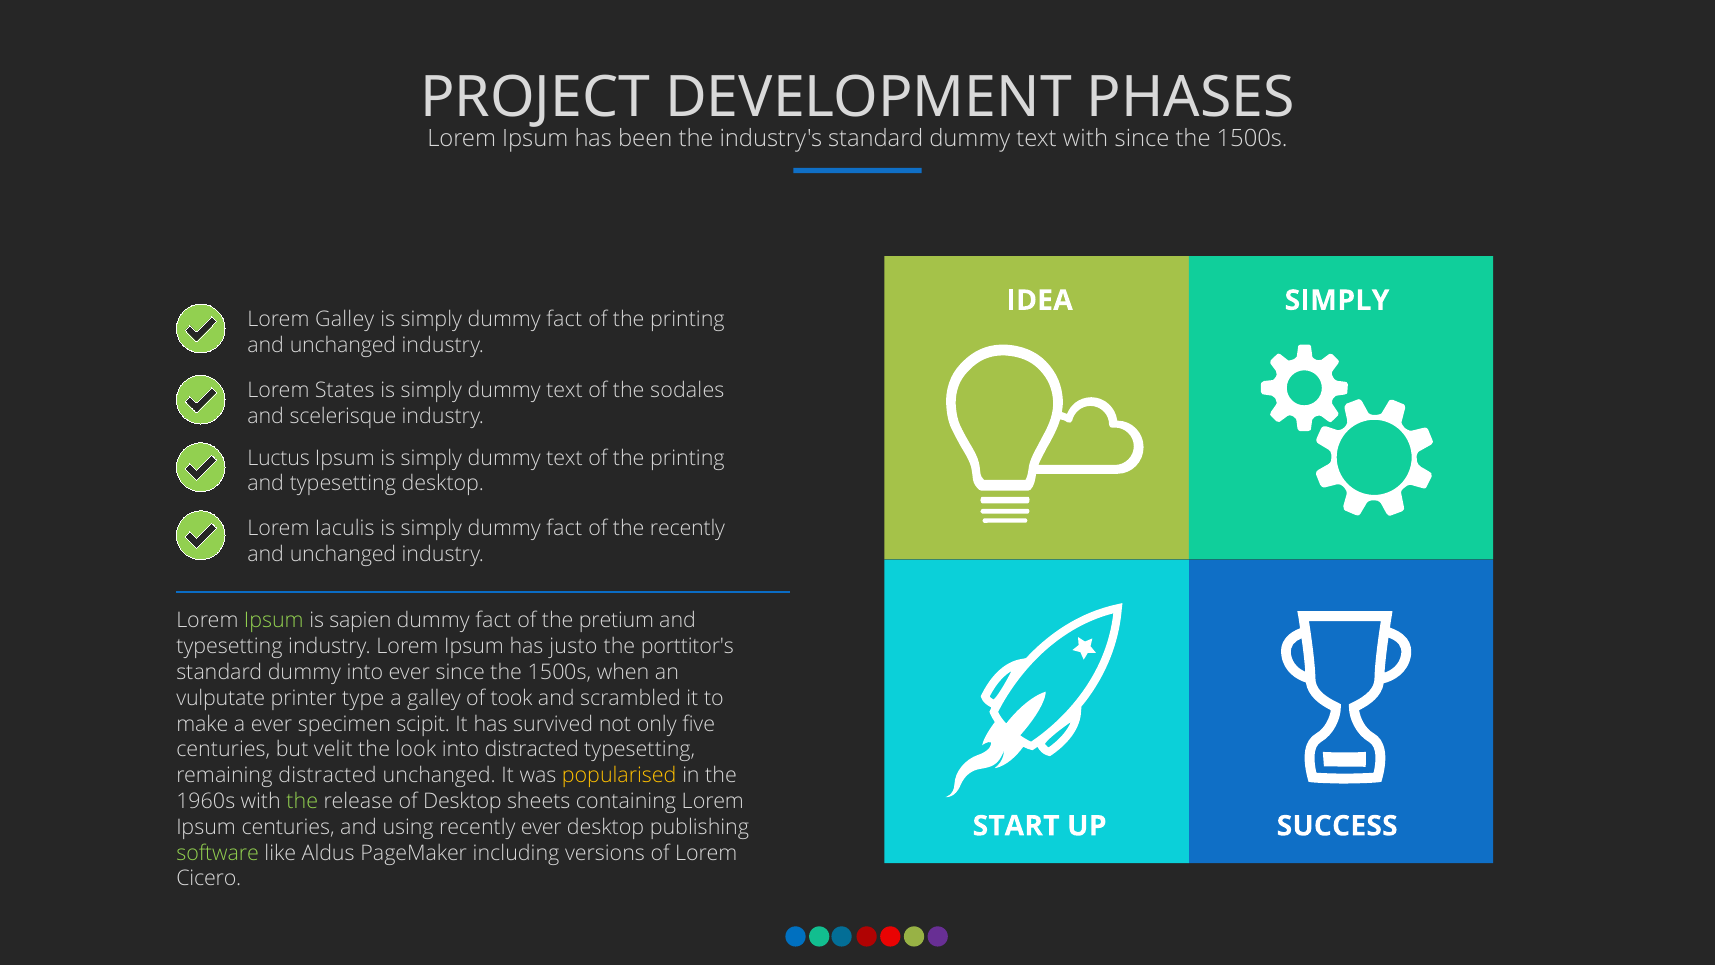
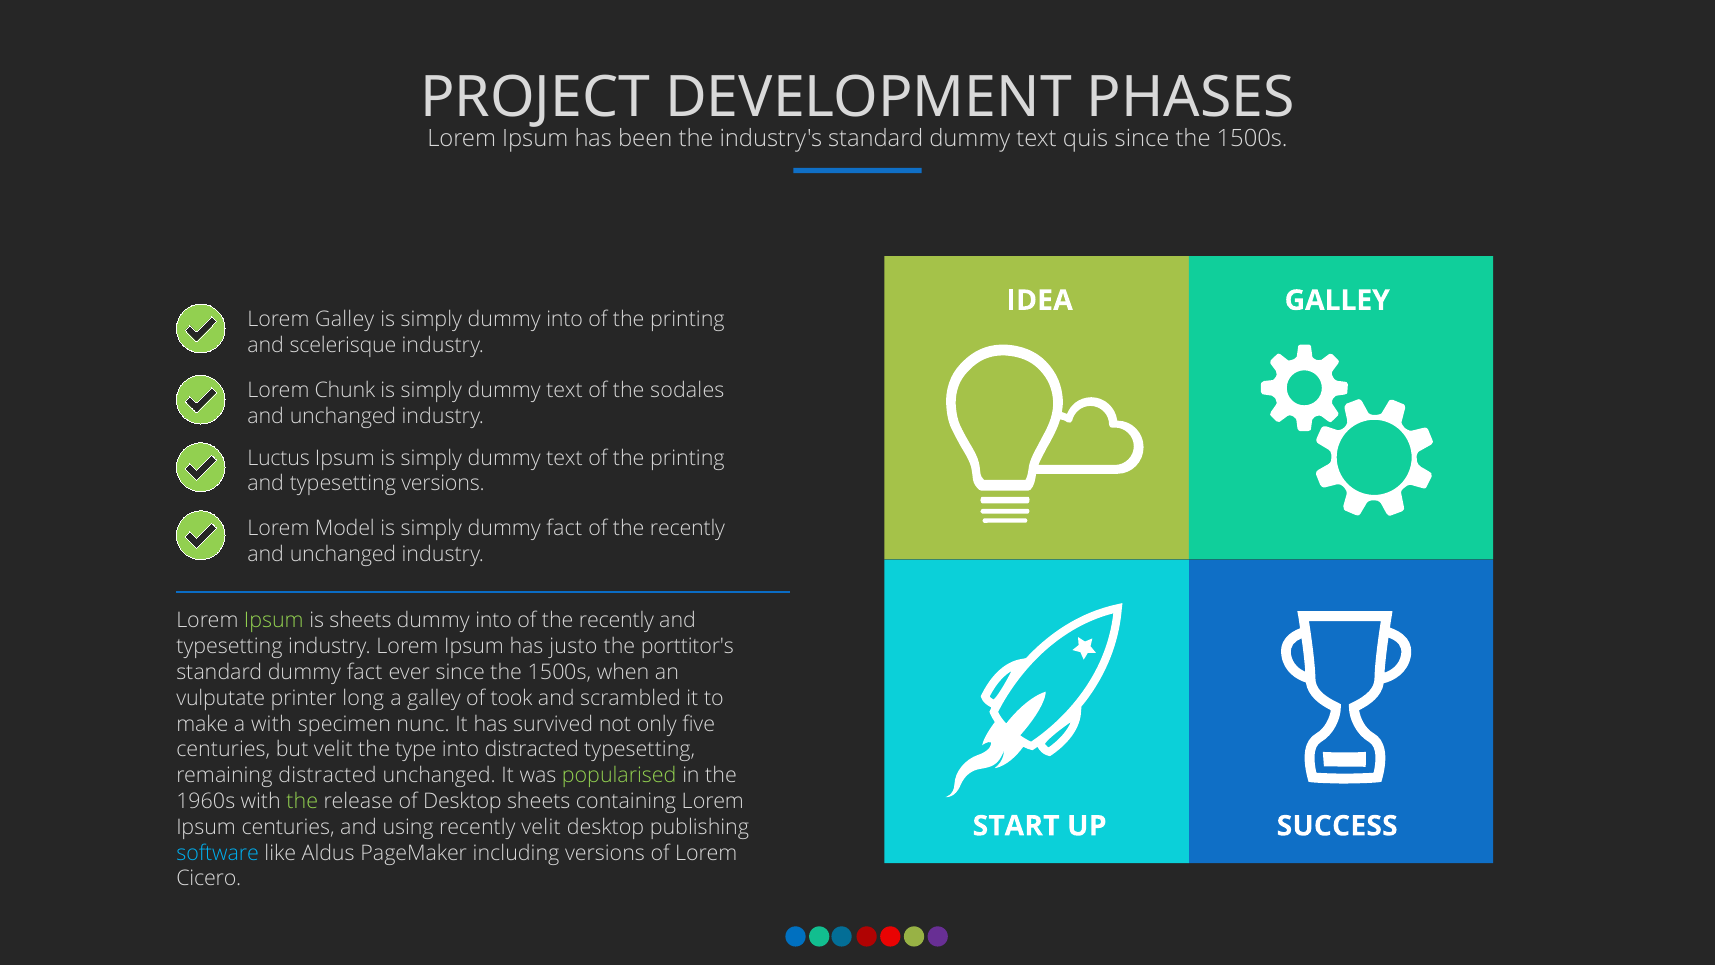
with at (1086, 139): with -> quis
IDEA SIMPLY: SIMPLY -> GALLEY
fact at (564, 319): fact -> into
unchanged at (343, 345): unchanged -> scelerisque
States: States -> Chunk
scelerisque at (343, 416): scelerisque -> unchanged
typesetting desktop: desktop -> versions
Iaculis: Iaculis -> Model
is sapien: sapien -> sheets
fact at (493, 621): fact -> into
pretium at (616, 621): pretium -> recently
standard dummy into: into -> fact
type: type -> long
a ever: ever -> with
scipit: scipit -> nunc
look: look -> type
popularised colour: yellow -> light green
recently ever: ever -> velit
software colour: light green -> light blue
